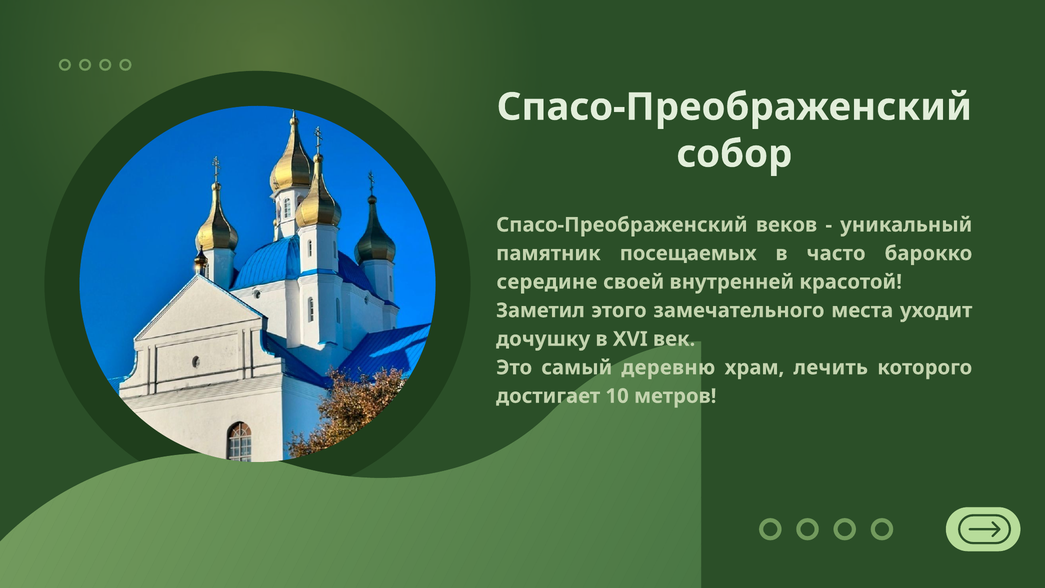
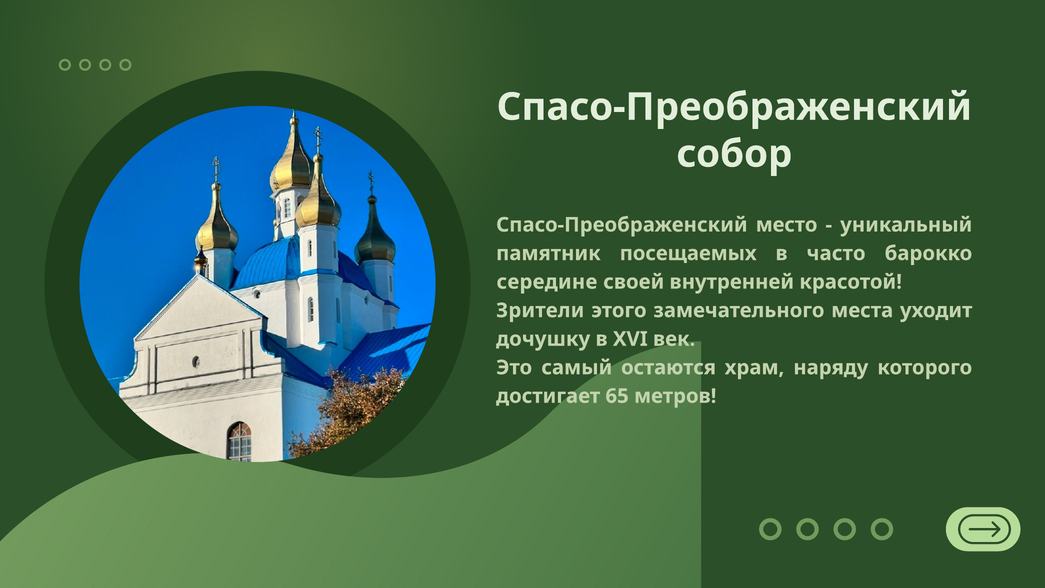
веков: веков -> место
Заметил: Заметил -> Зрители
деревню: деревню -> остаются
лечить: лечить -> наряду
10: 10 -> 65
